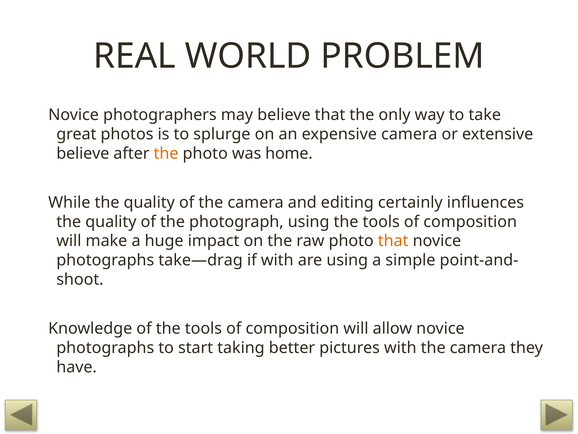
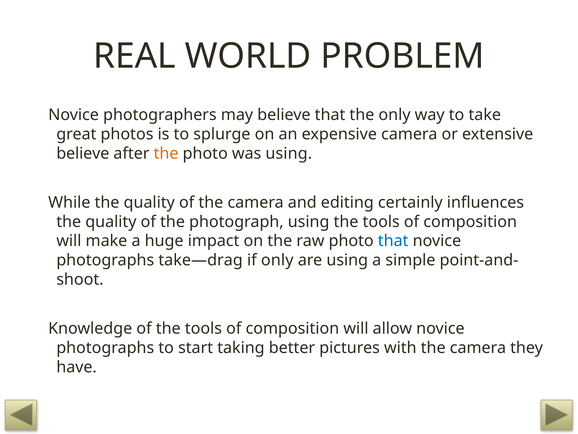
was home: home -> using
that at (393, 241) colour: orange -> blue
if with: with -> only
